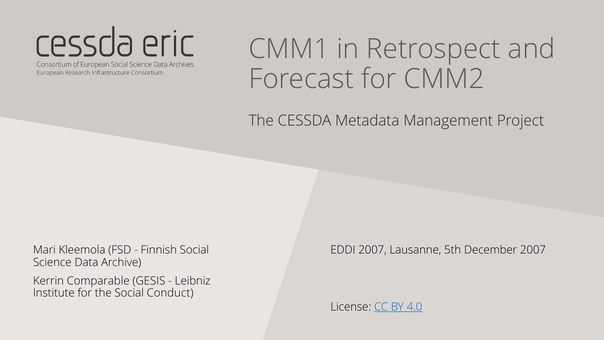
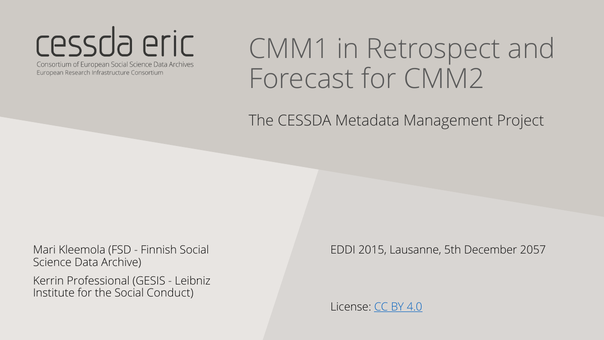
EDDI 2007: 2007 -> 2015
December 2007: 2007 -> 2057
Comparable: Comparable -> Professional
